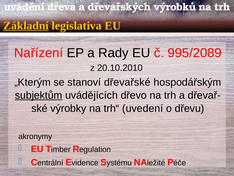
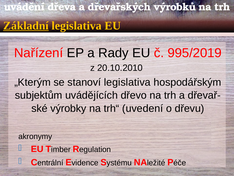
995/2089: 995/2089 -> 995/2019
stanoví dřevařské: dřevařské -> legislativa
subjektům underline: present -> none
